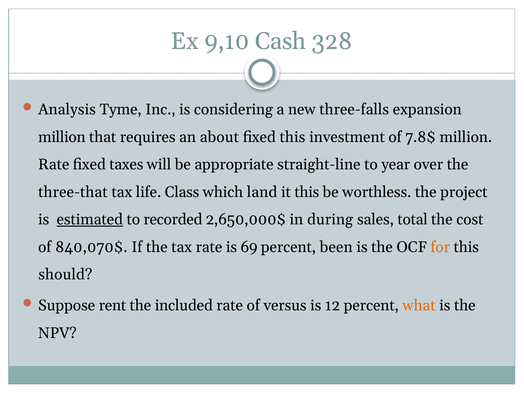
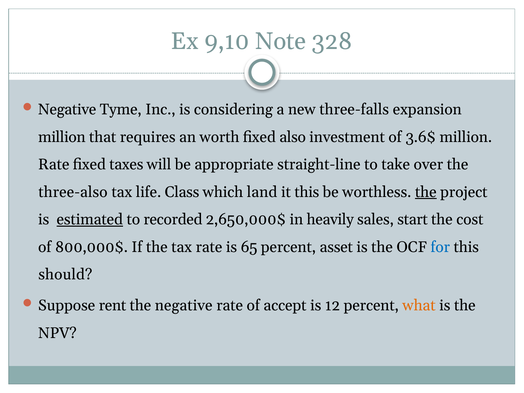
Cash: Cash -> Note
Analysis at (67, 109): Analysis -> Negative
about: about -> worth
fixed this: this -> also
7.8$: 7.8$ -> 3.6$
year: year -> take
three-that: three-that -> three-also
the at (426, 192) underline: none -> present
during: during -> heavily
total: total -> start
840,070$: 840,070$ -> 800,000$
69: 69 -> 65
been: been -> asset
for colour: orange -> blue
the included: included -> negative
versus: versus -> accept
